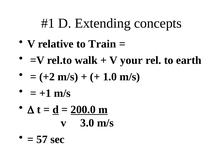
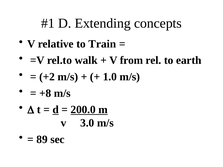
your: your -> from
+1: +1 -> +8
57: 57 -> 89
